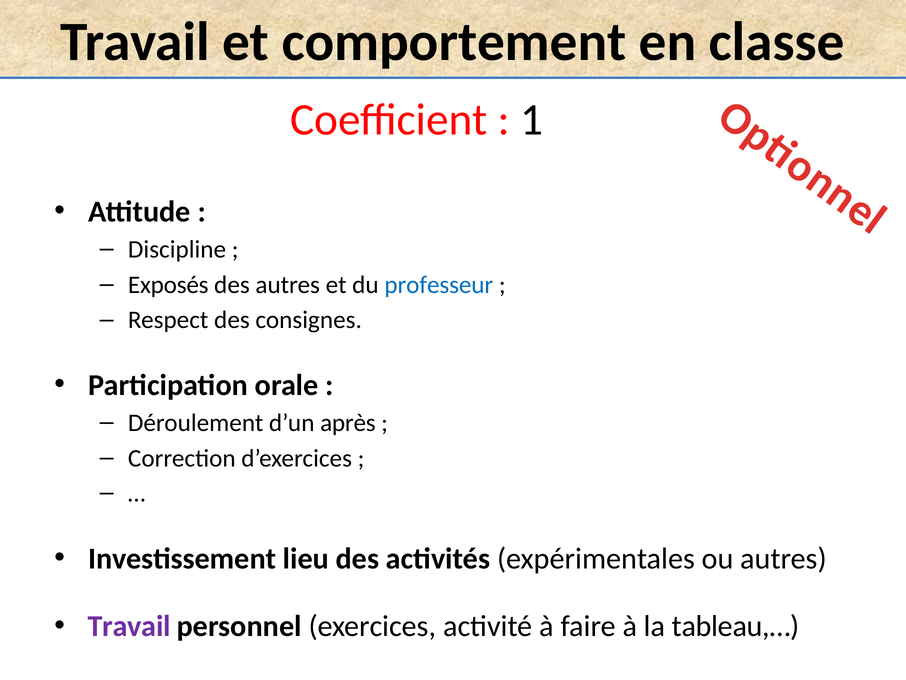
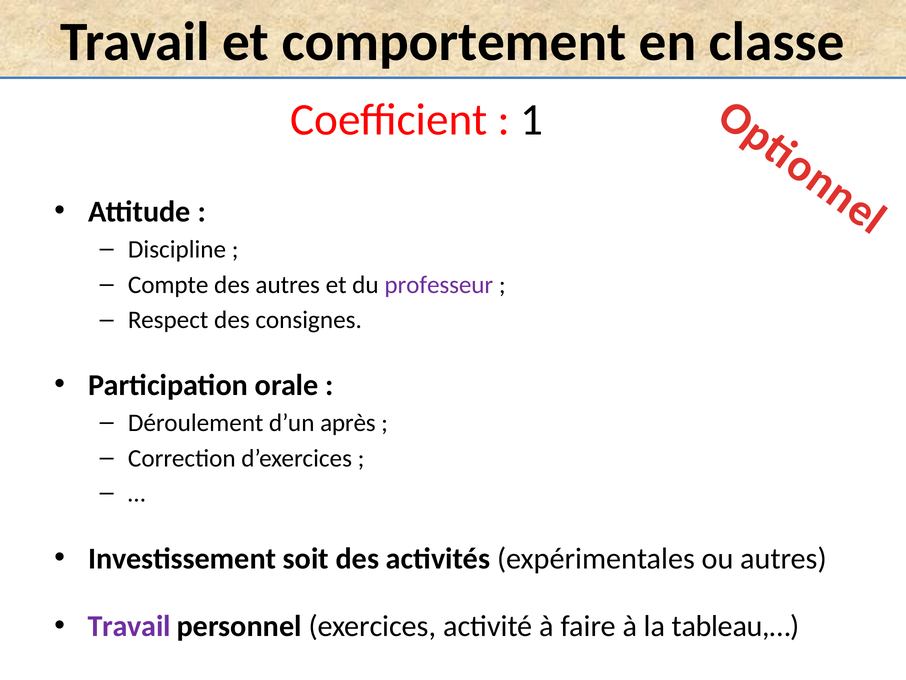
Exposés: Exposés -> Compte
professeur colour: blue -> purple
lieu: lieu -> soit
